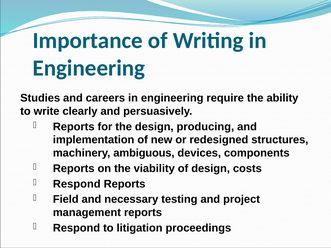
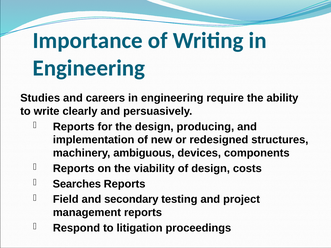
Respond at (77, 184): Respond -> Searches
necessary: necessary -> secondary
